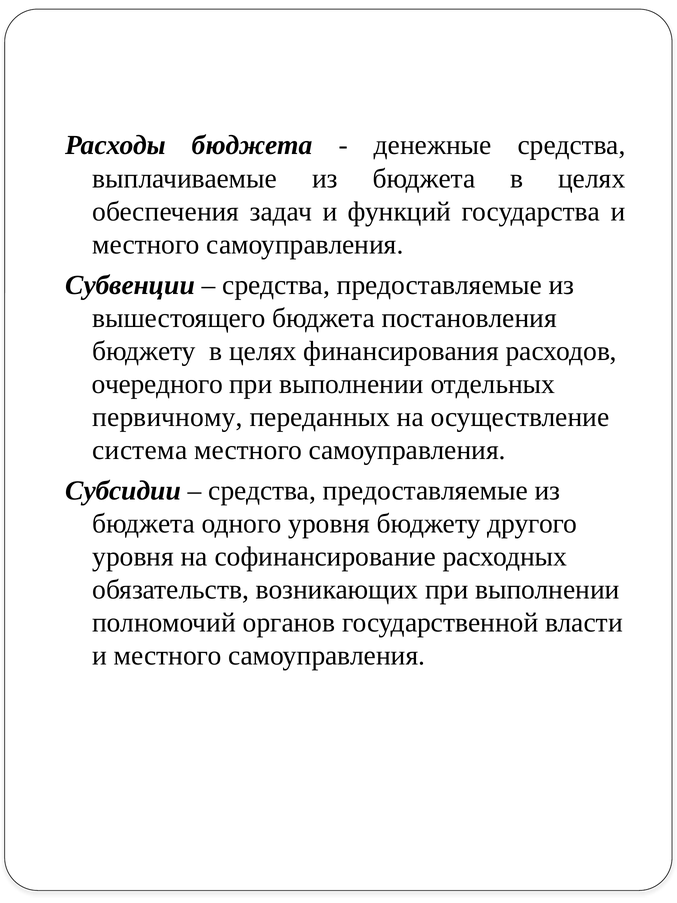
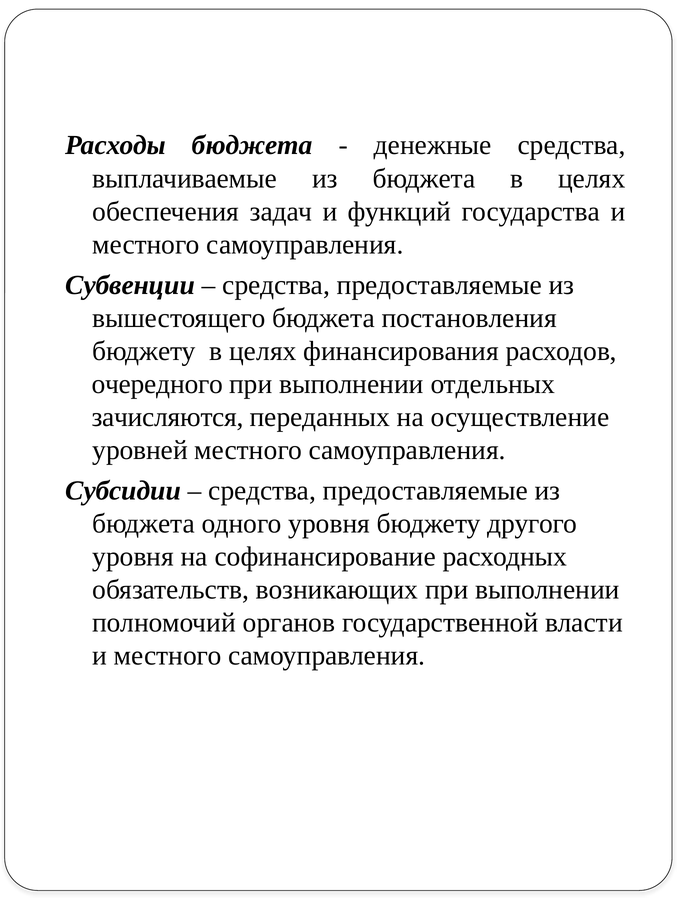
первичному: первичному -> зачисляются
система: система -> уровней
